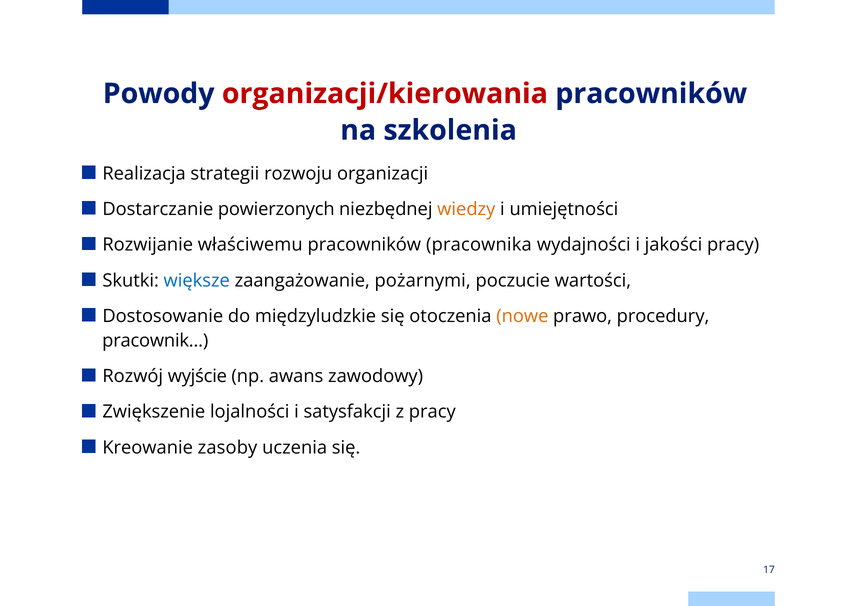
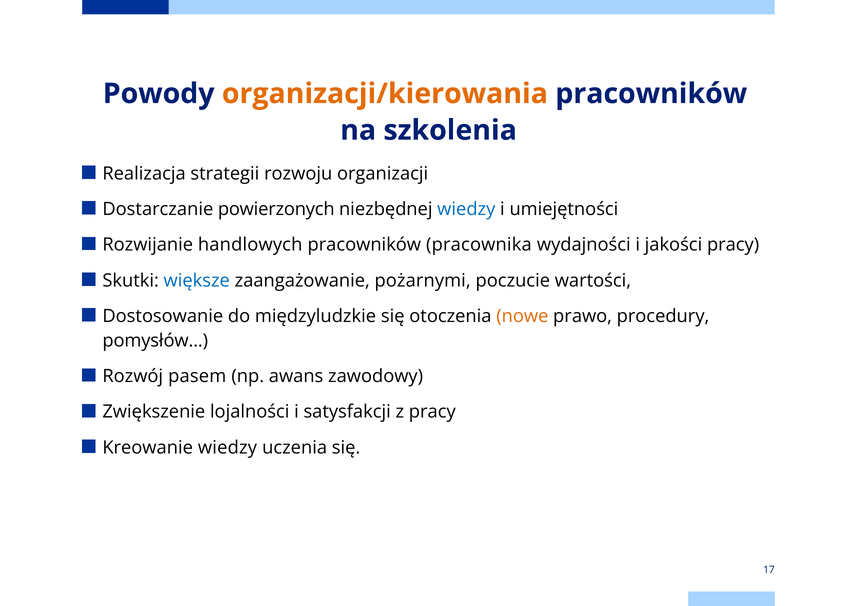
organizacji/kierowania colour: red -> orange
wiedzy at (466, 209) colour: orange -> blue
właściwemu: właściwemu -> handlowych
pracownik…: pracownik… -> pomysłów…
wyjście: wyjście -> pasem
Kreowanie zasoby: zasoby -> wiedzy
